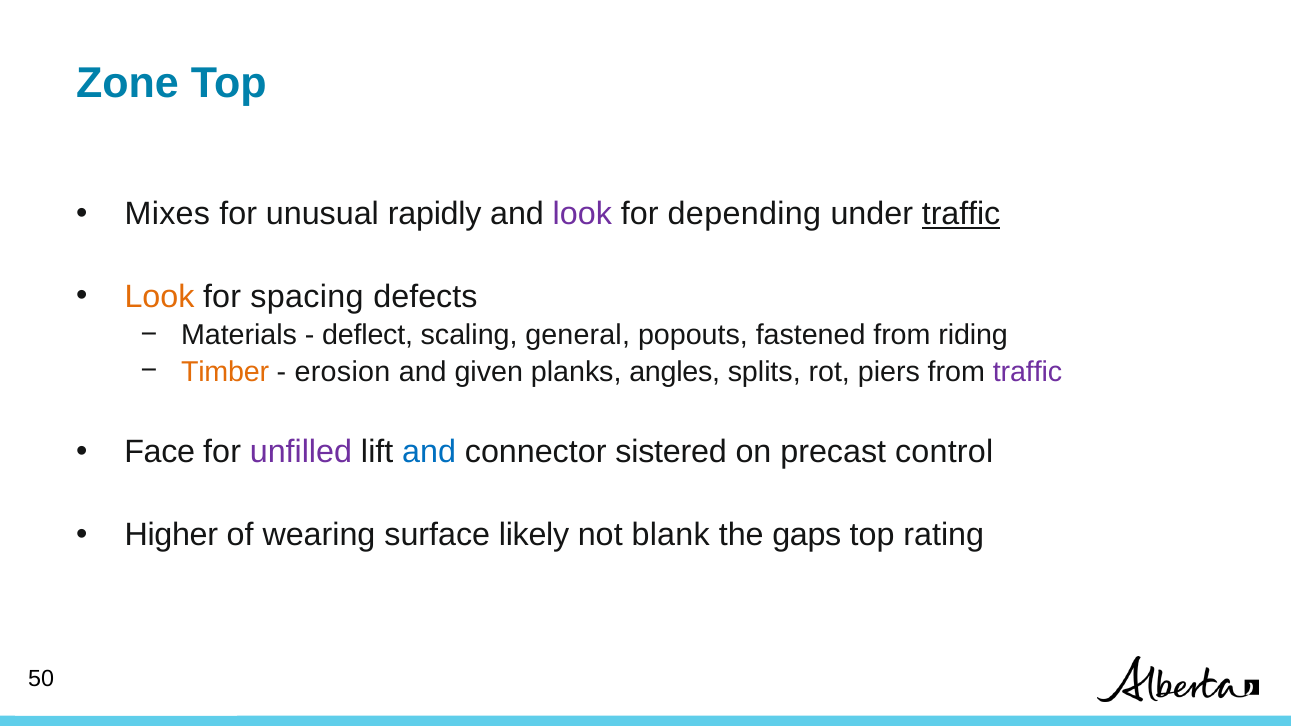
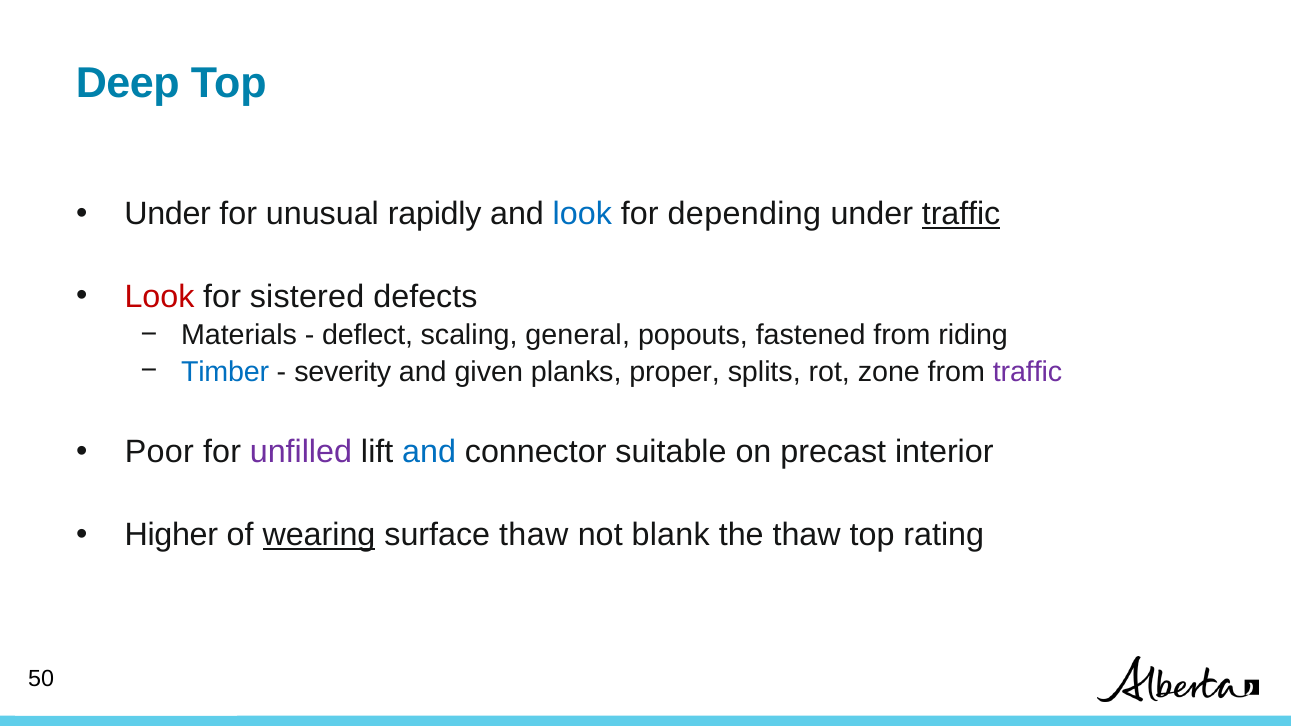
Zone: Zone -> Deep
Mixes at (167, 214): Mixes -> Under
look at (582, 214) colour: purple -> blue
Look at (160, 297) colour: orange -> red
spacing: spacing -> sistered
Timber colour: orange -> blue
erosion: erosion -> severity
angles: angles -> proper
piers: piers -> zone
Face: Face -> Poor
sistered: sistered -> suitable
control: control -> interior
wearing underline: none -> present
surface likely: likely -> thaw
the gaps: gaps -> thaw
